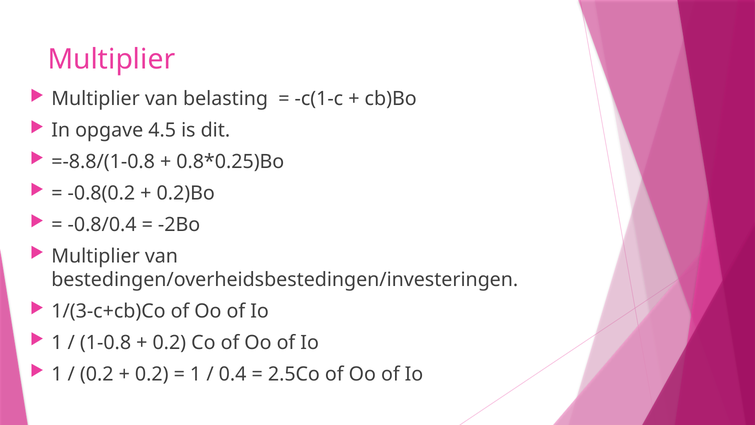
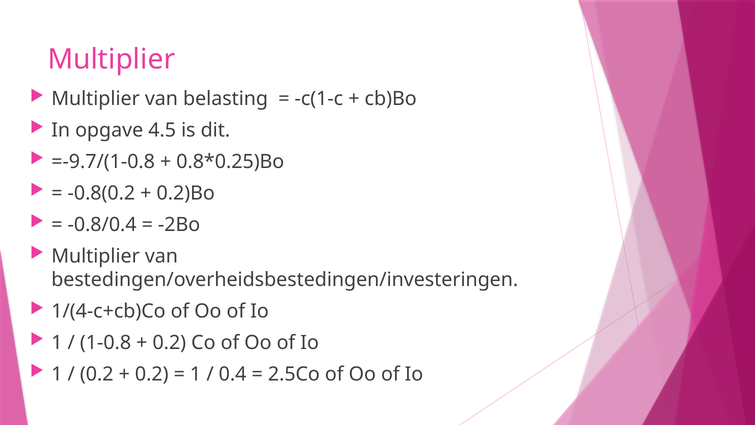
=-8.8/(1-0.8: =-8.8/(1-0.8 -> =-9.7/(1-0.8
1/(3-c+cb)Co: 1/(3-c+cb)Co -> 1/(4-c+cb)Co
